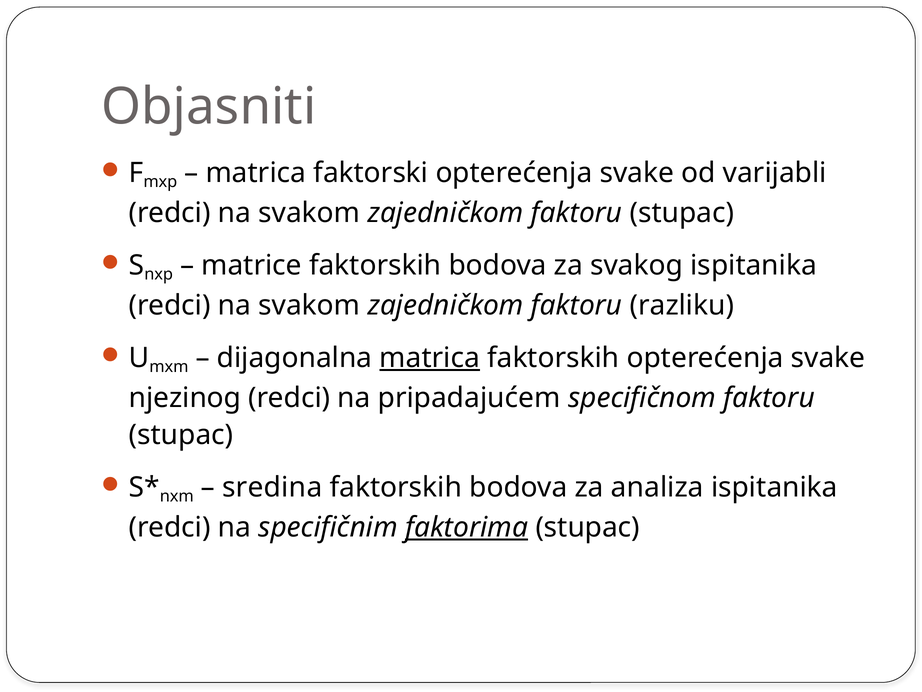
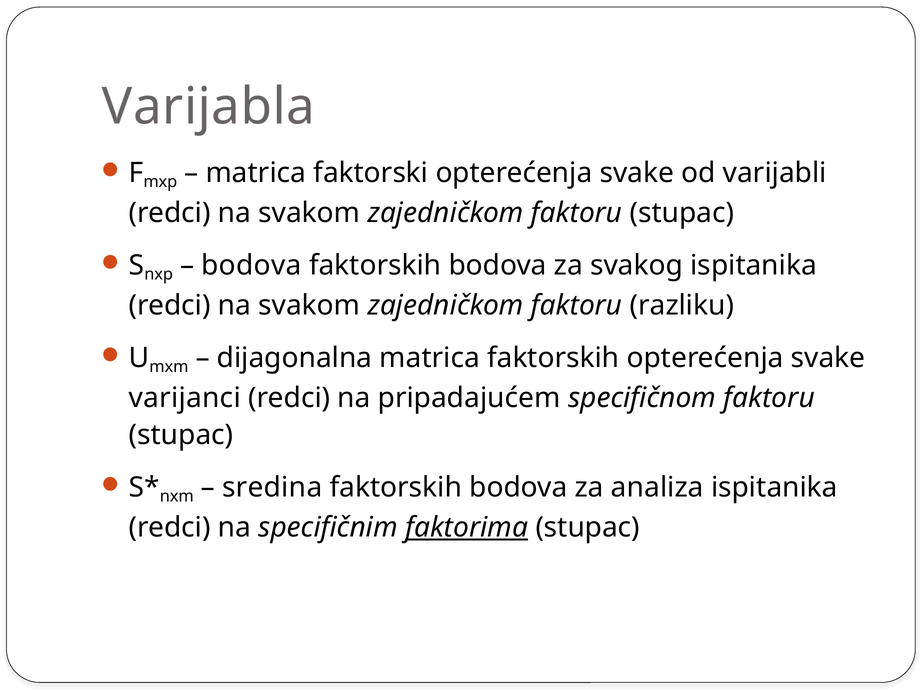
Objasniti: Objasniti -> Varijabla
matrice at (252, 265): matrice -> bodova
matrica at (430, 358) underline: present -> none
njezinog: njezinog -> varijanci
